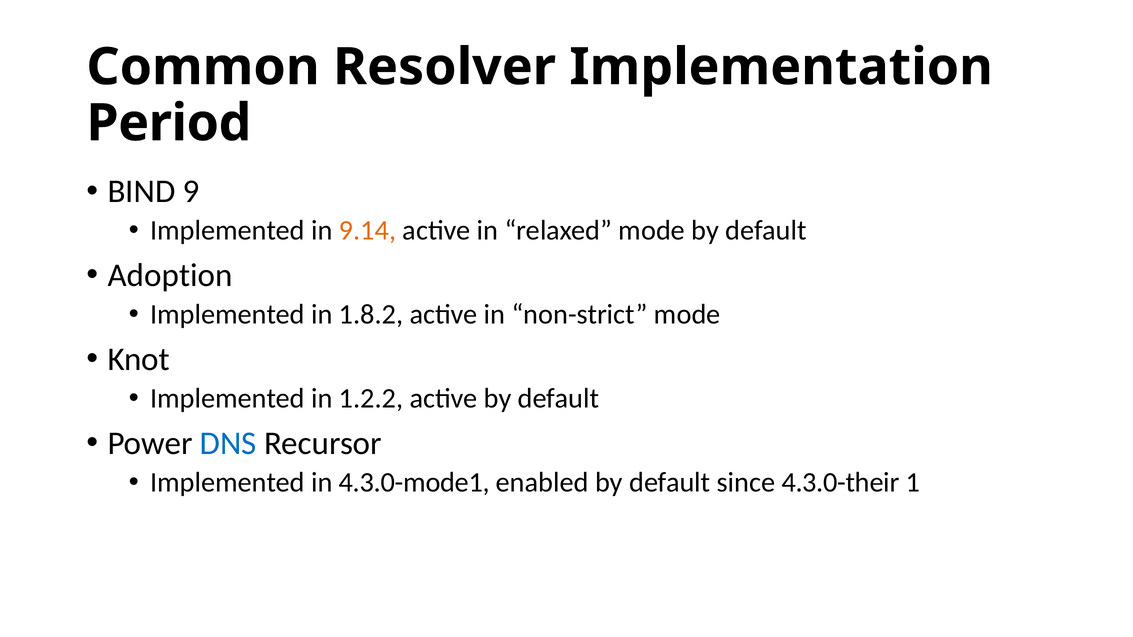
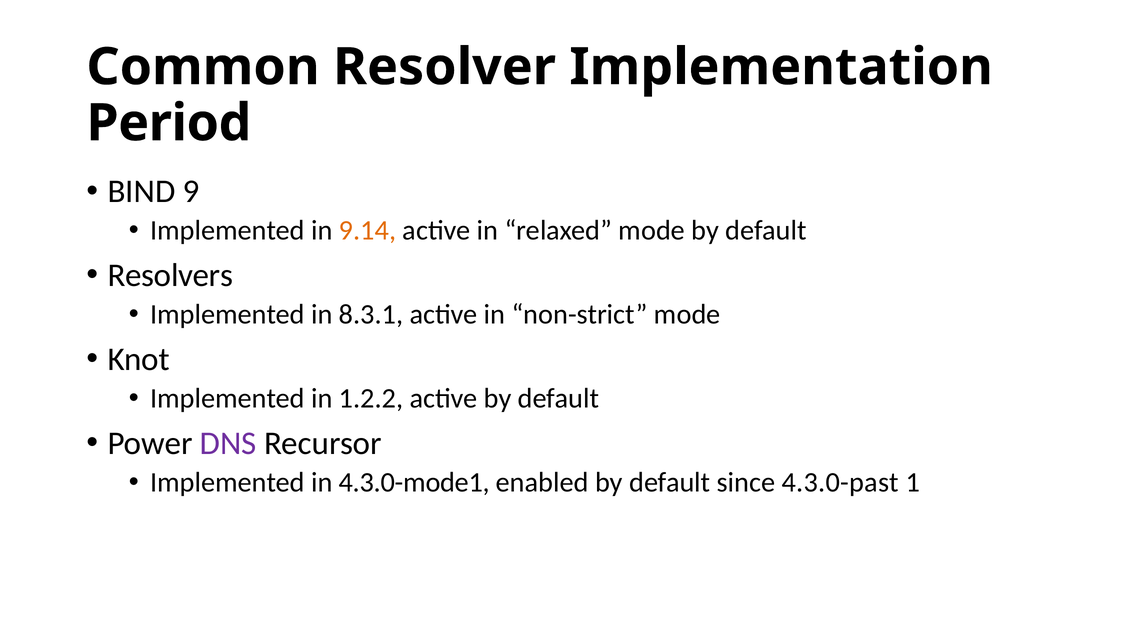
Adoption: Adoption -> Resolvers
1.8.2: 1.8.2 -> 8.3.1
DNS colour: blue -> purple
4.3.0-their: 4.3.0-their -> 4.3.0-past
